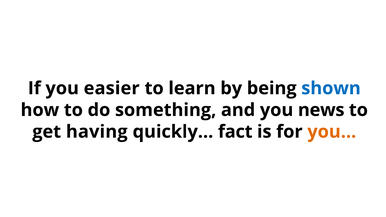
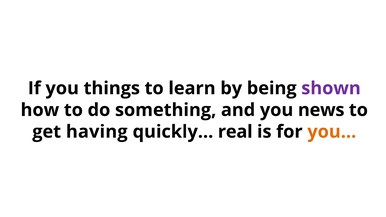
easier: easier -> things
shown colour: blue -> purple
fact: fact -> real
